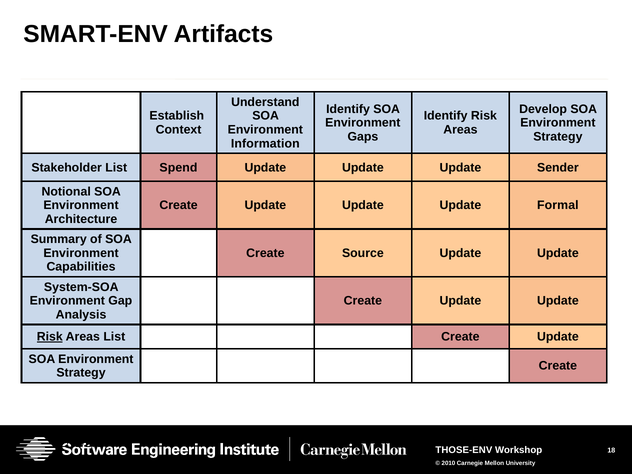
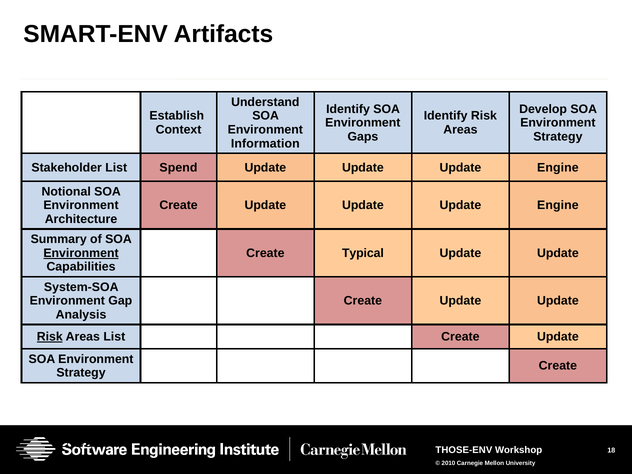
Sender at (558, 168): Sender -> Engine
Formal at (558, 205): Formal -> Engine
Environment at (81, 253) underline: none -> present
Source: Source -> Typical
